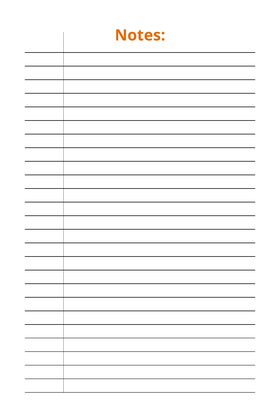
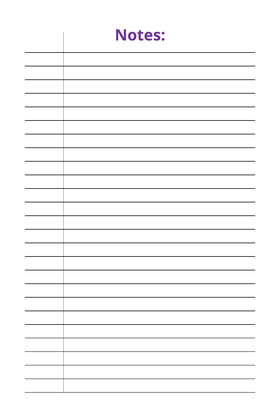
Notes colour: orange -> purple
